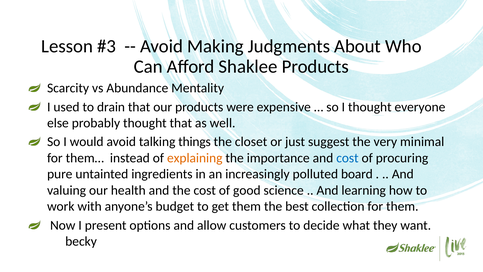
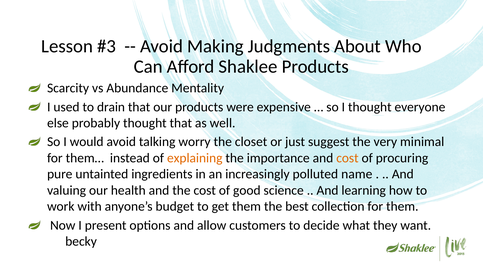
things: things -> worry
cost at (347, 158) colour: blue -> orange
board: board -> name
